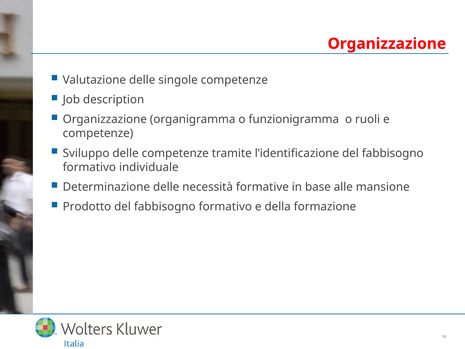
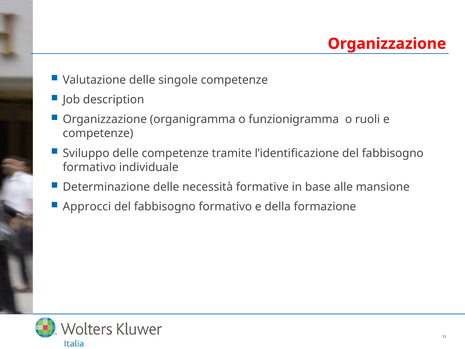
Prodotto: Prodotto -> Approcci
